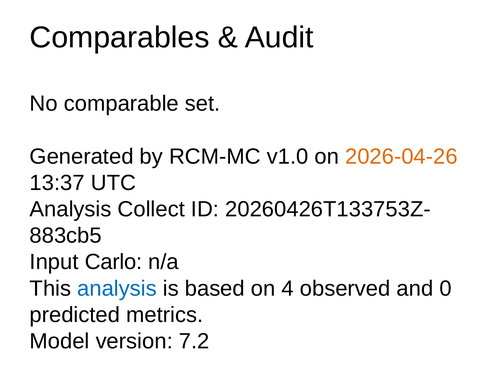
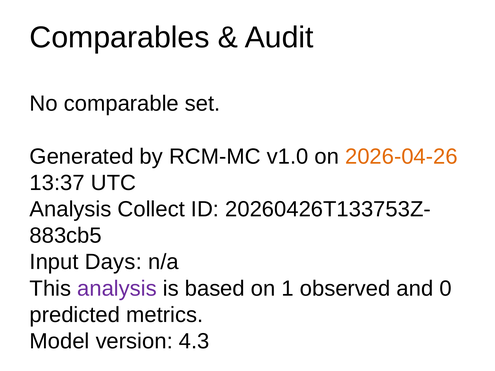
Carlo: Carlo -> Days
analysis at (117, 289) colour: blue -> purple
4: 4 -> 1
7.2: 7.2 -> 4.3
